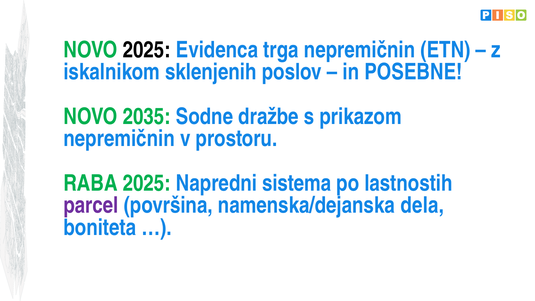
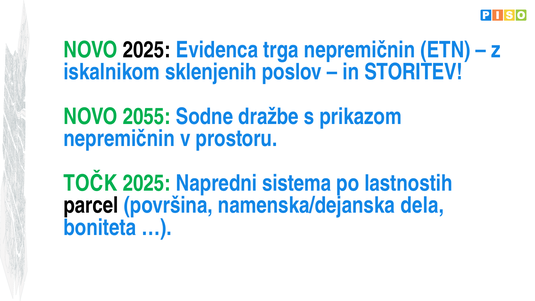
POSEBNE: POSEBNE -> STORITEV
2035: 2035 -> 2055
RABA: RABA -> TOČK
parcel colour: purple -> black
